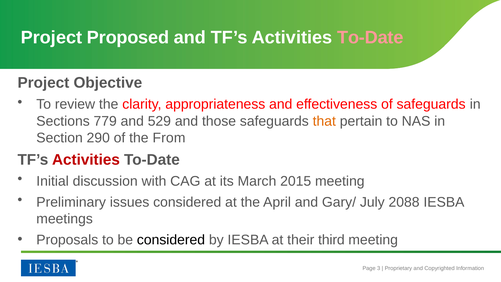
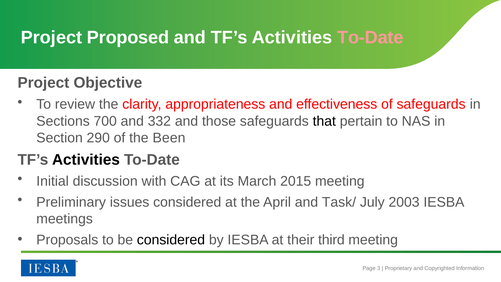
779: 779 -> 700
529: 529 -> 332
that colour: orange -> black
From: From -> Been
Activities at (86, 160) colour: red -> black
Gary/: Gary/ -> Task/
2088: 2088 -> 2003
